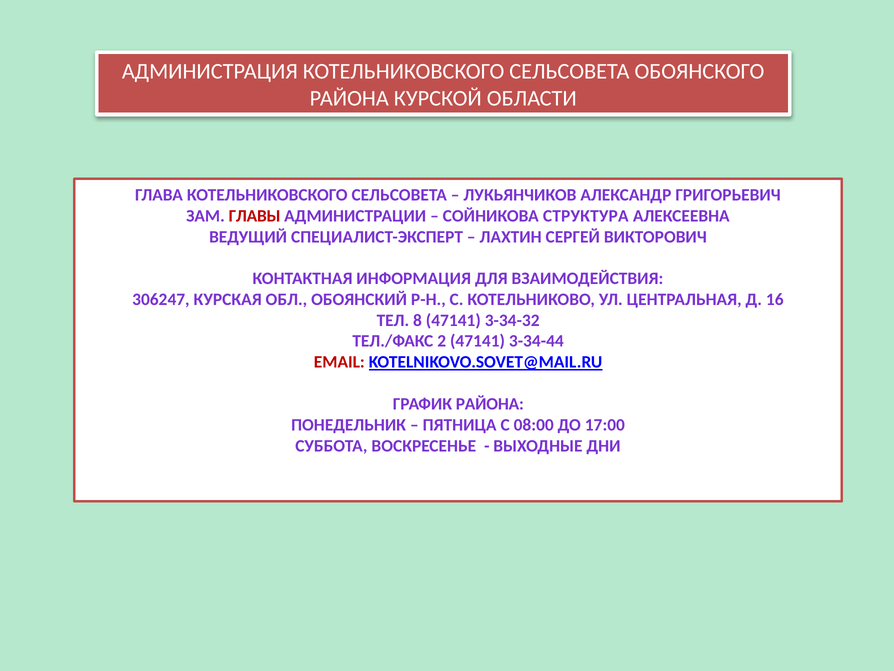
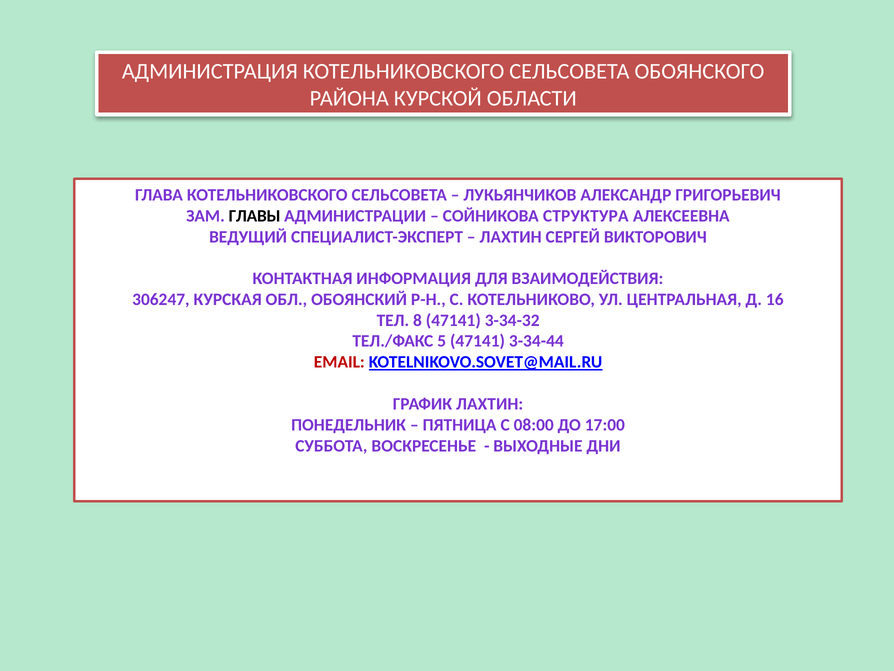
ГЛАВЫ colour: red -> black
2: 2 -> 5
ГРАФИК РАЙОНА: РАЙОНА -> ЛАХТИН
